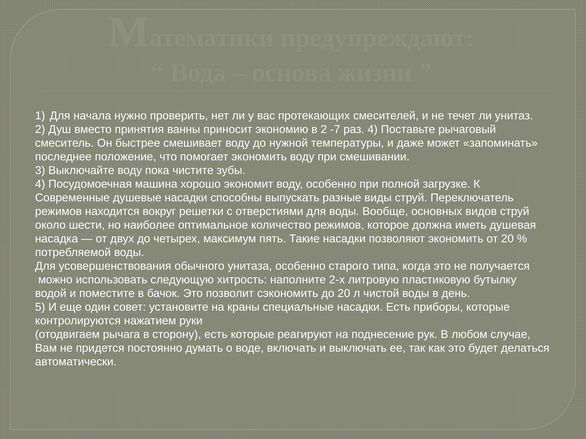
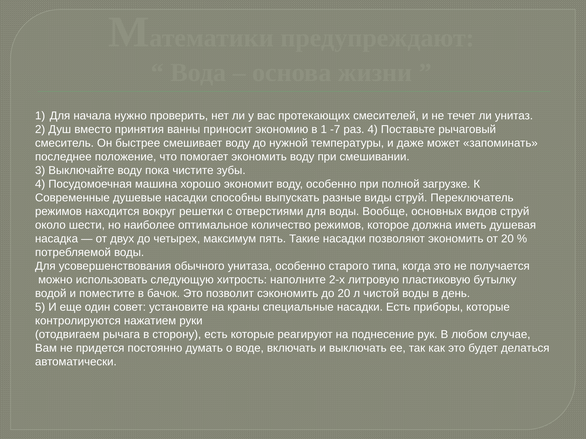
в 2: 2 -> 1
